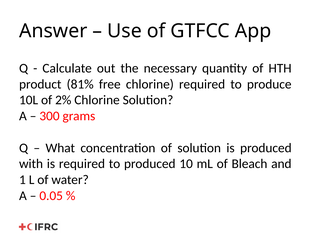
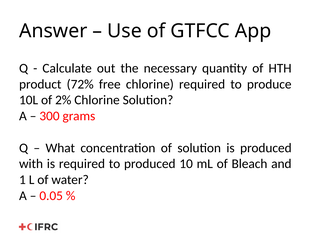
81%: 81% -> 72%
